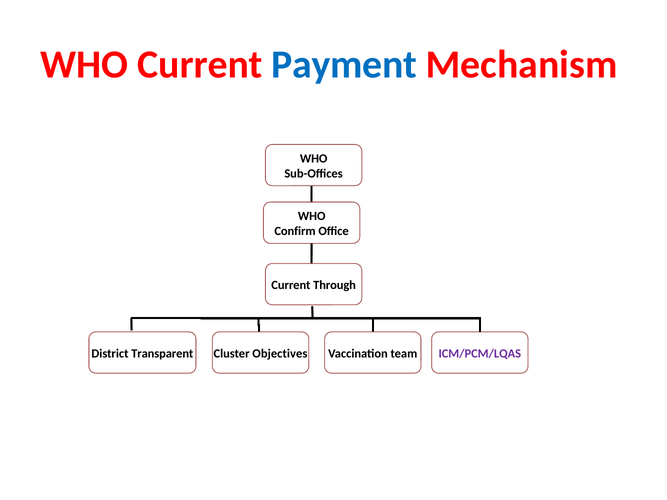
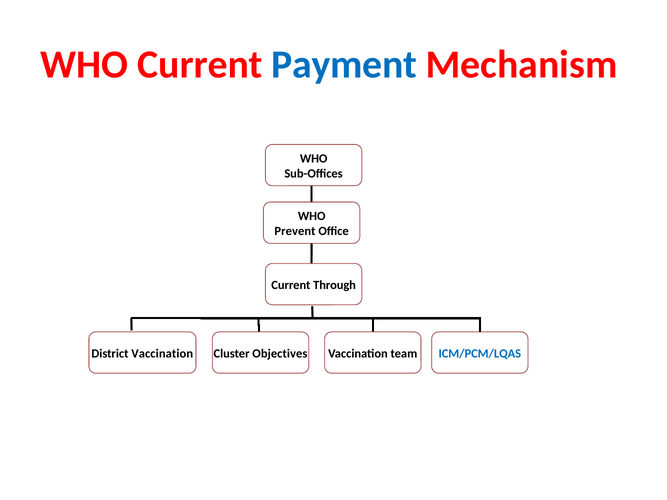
Confirm: Confirm -> Prevent
District Transparent: Transparent -> Vaccination
ICM/PCM/LQAS colour: purple -> blue
